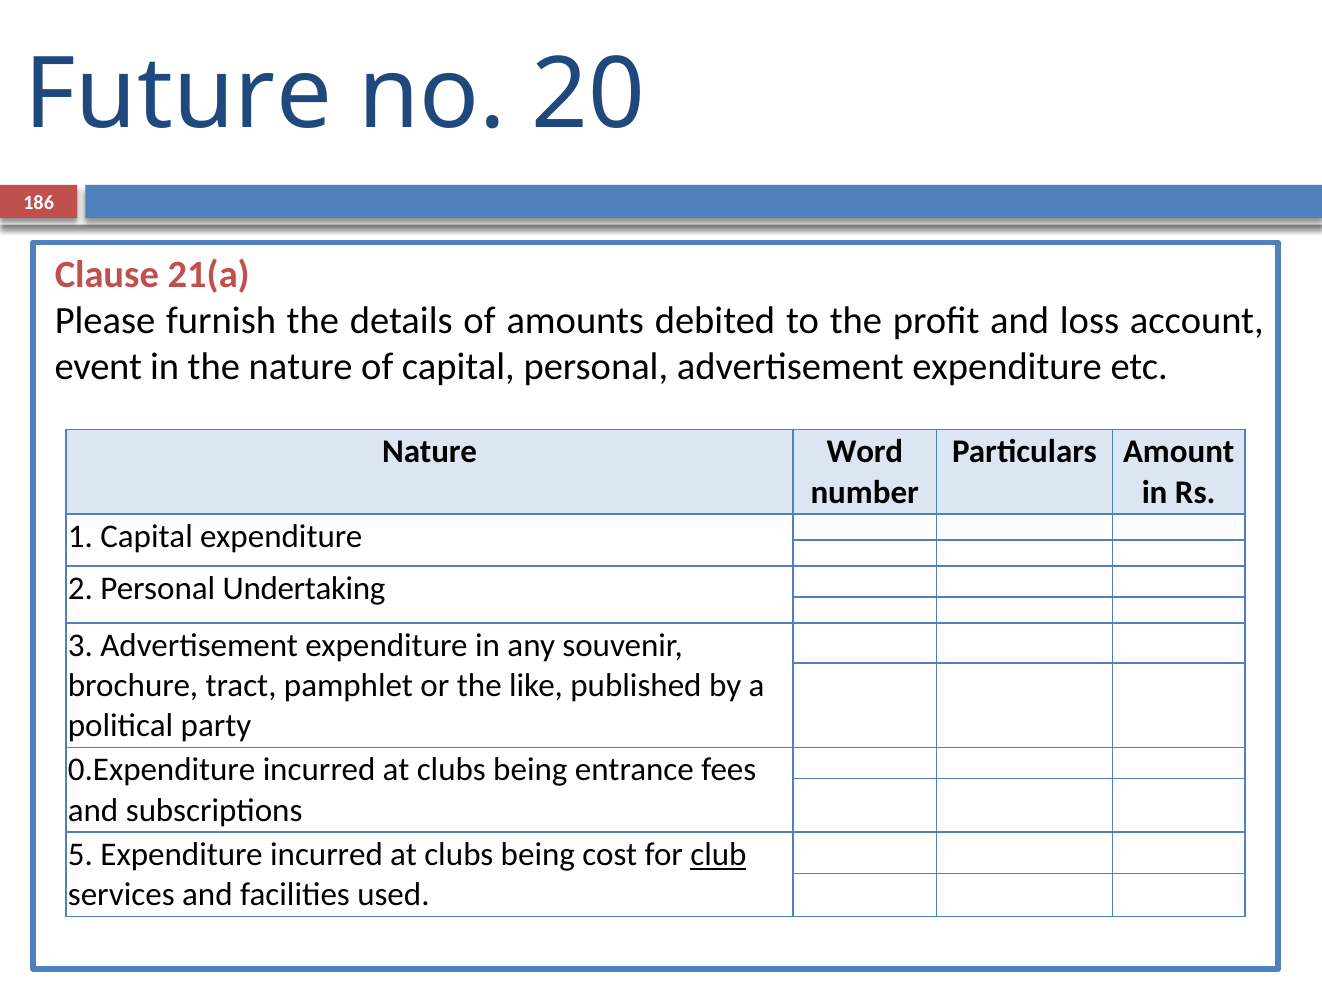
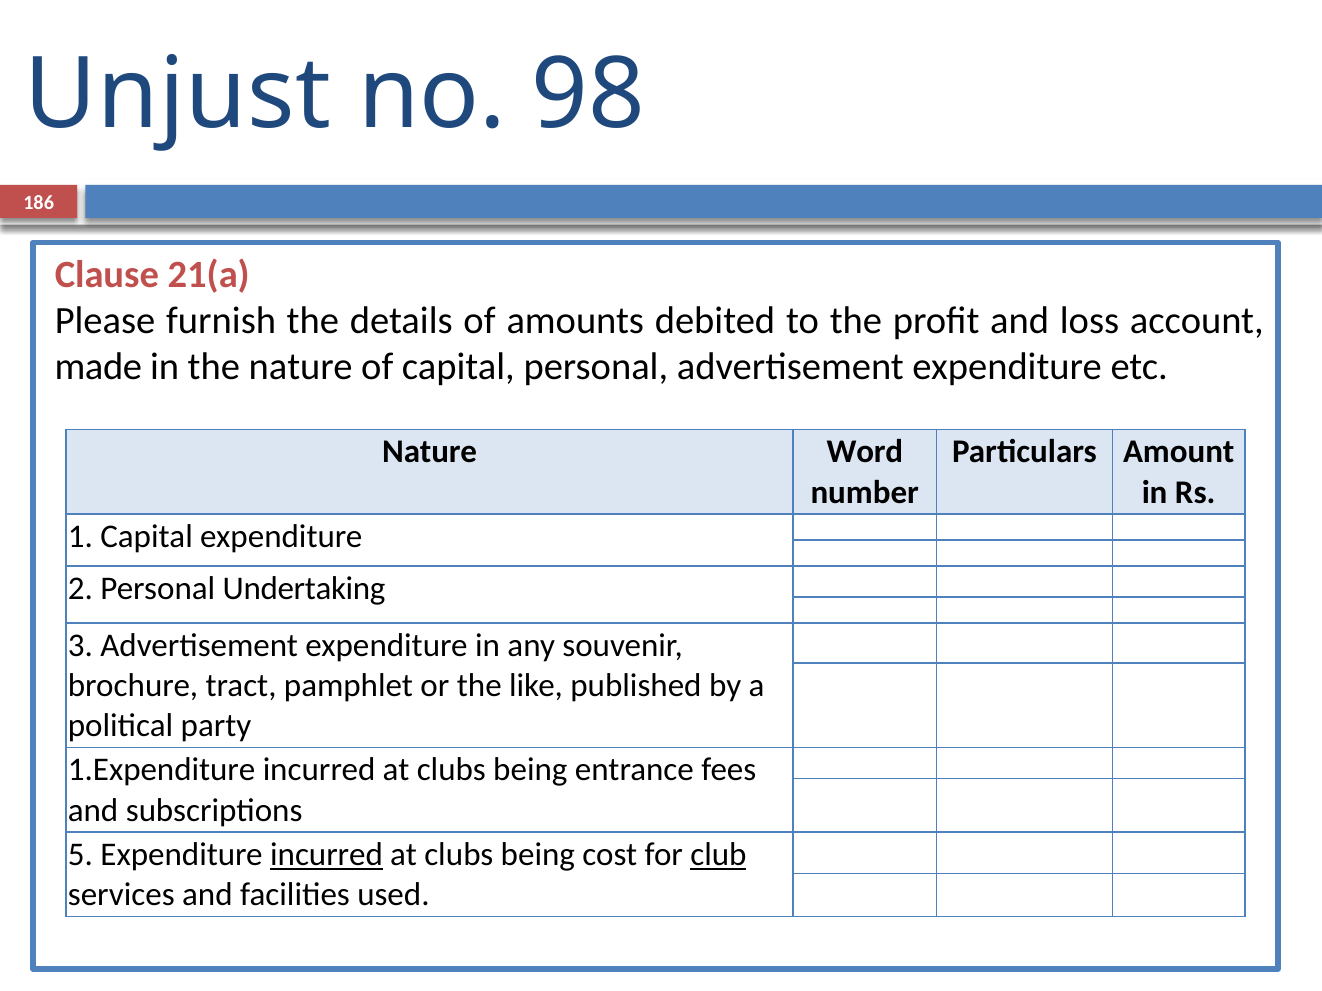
Future: Future -> Unjust
20: 20 -> 98
event: event -> made
0.Expenditure: 0.Expenditure -> 1.Expenditure
incurred at (327, 855) underline: none -> present
